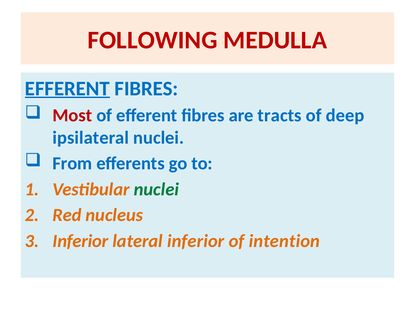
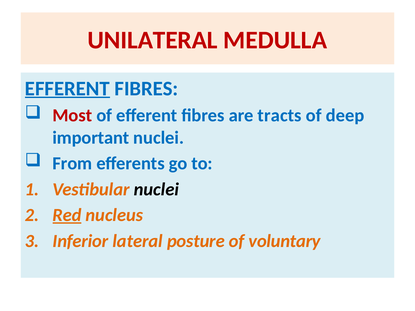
FOLLOWING: FOLLOWING -> UNILATERAL
ipsilateral: ipsilateral -> important
nuclei at (156, 189) colour: green -> black
Red underline: none -> present
lateral inferior: inferior -> posture
intention: intention -> voluntary
